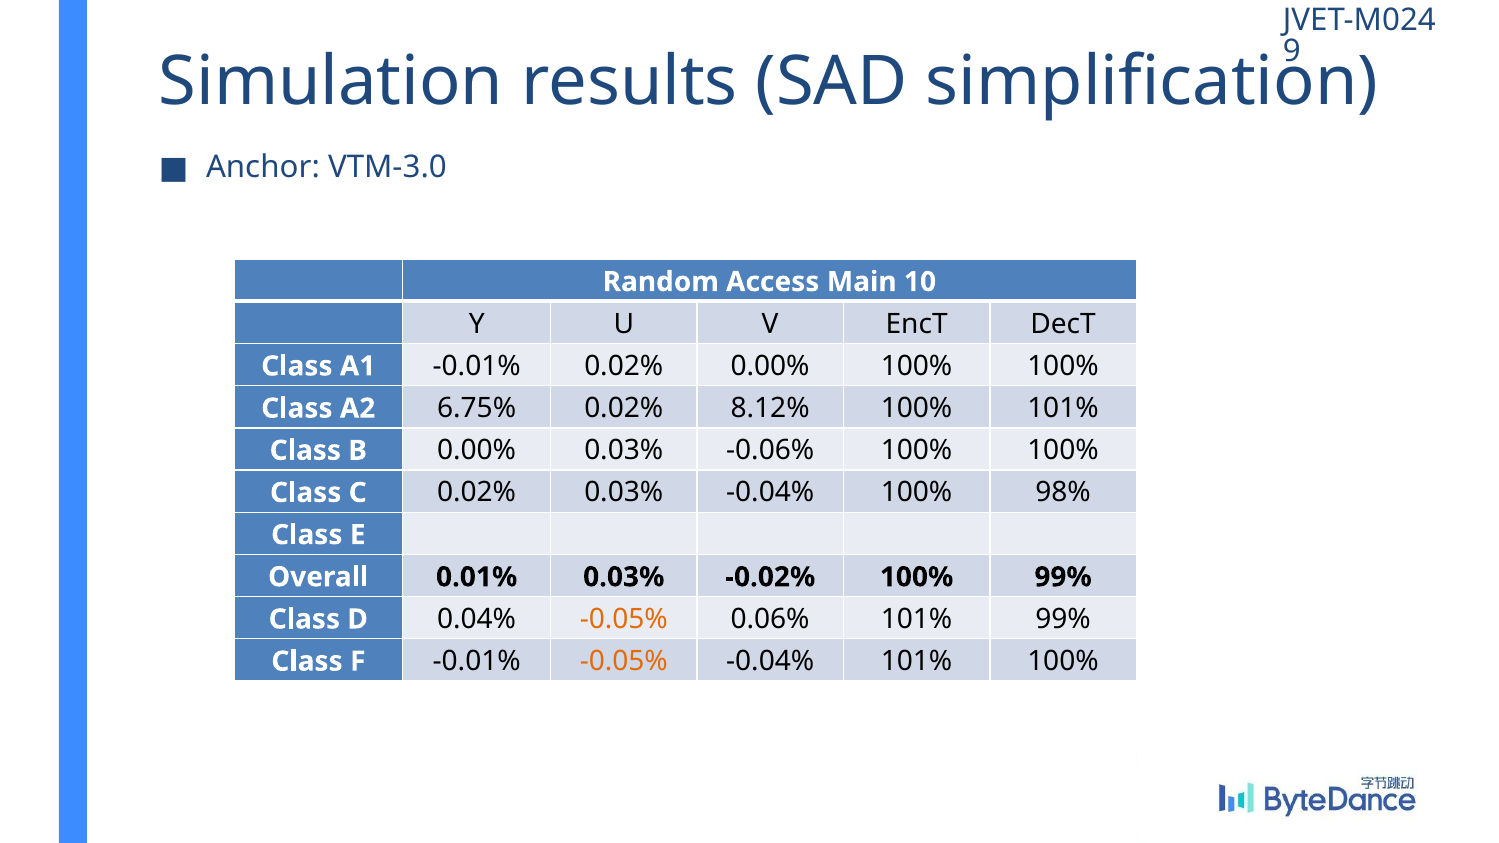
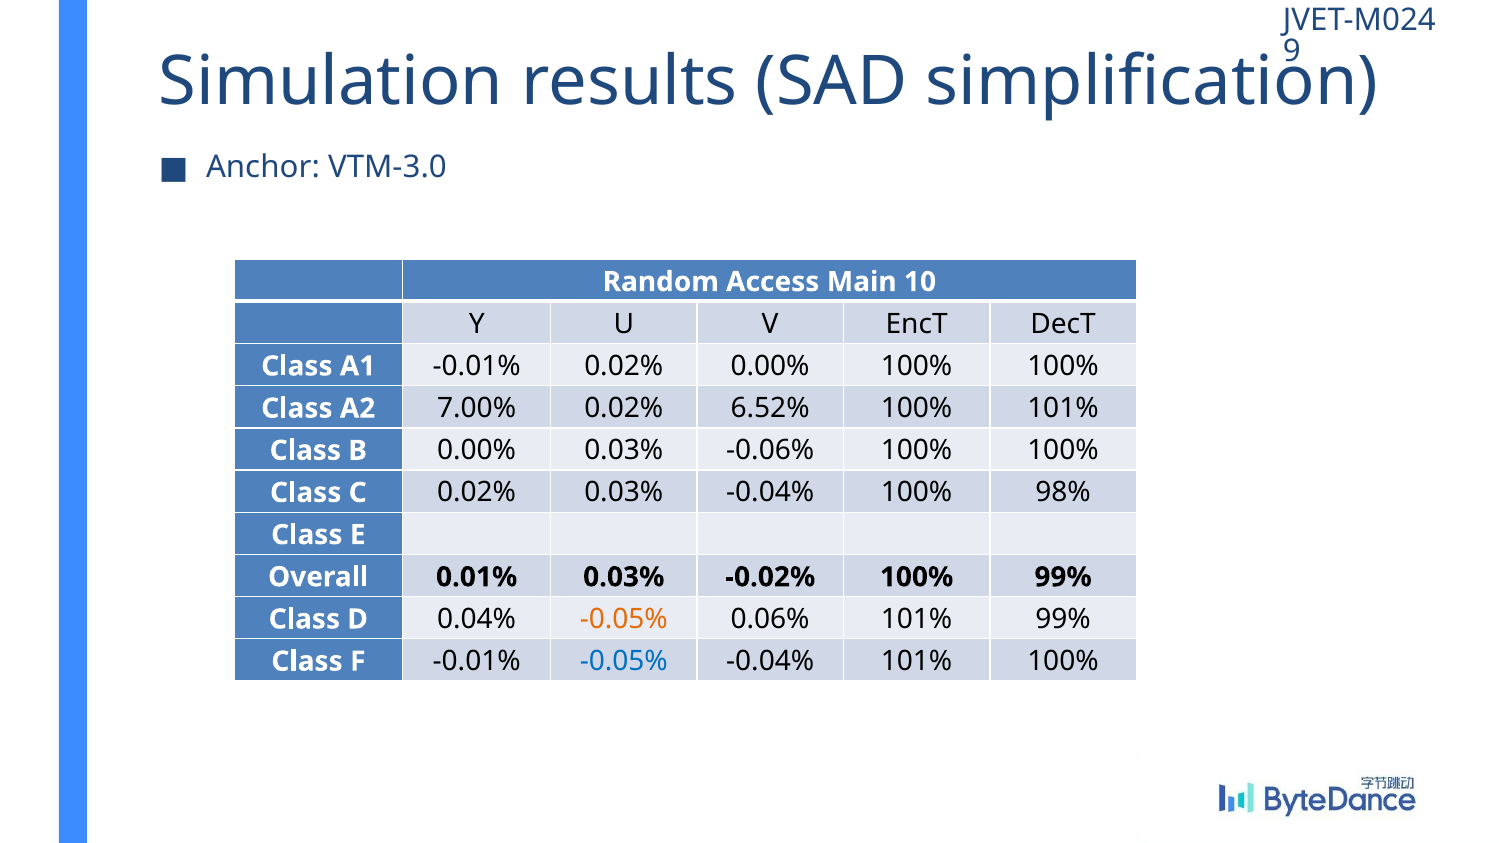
6.75%: 6.75% -> 7.00%
8.12%: 8.12% -> 6.52%
-0.05% at (624, 662) colour: orange -> blue
